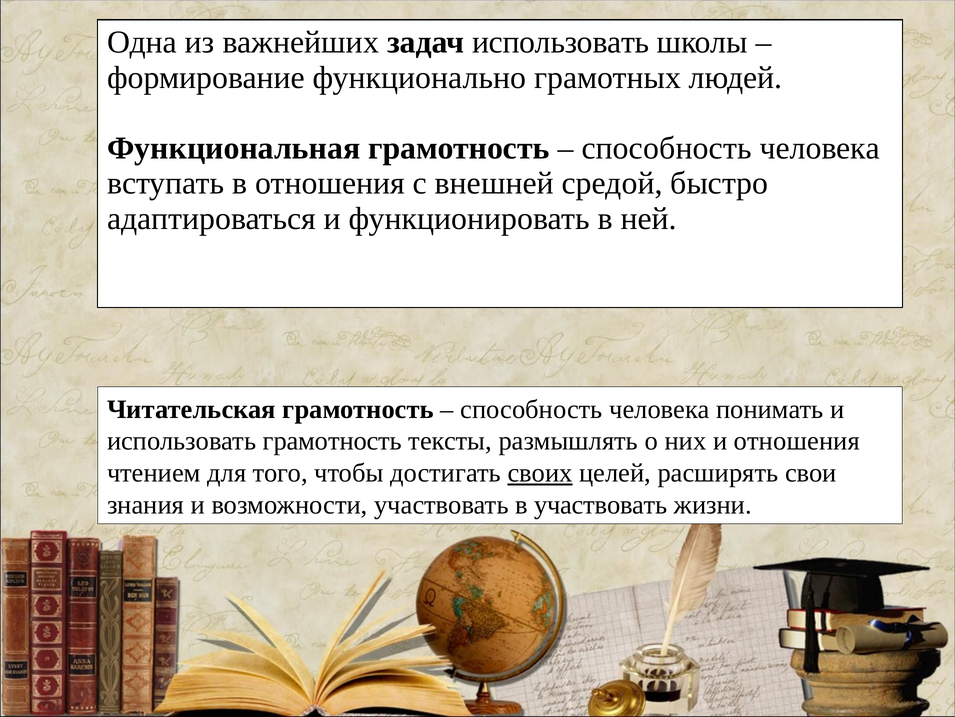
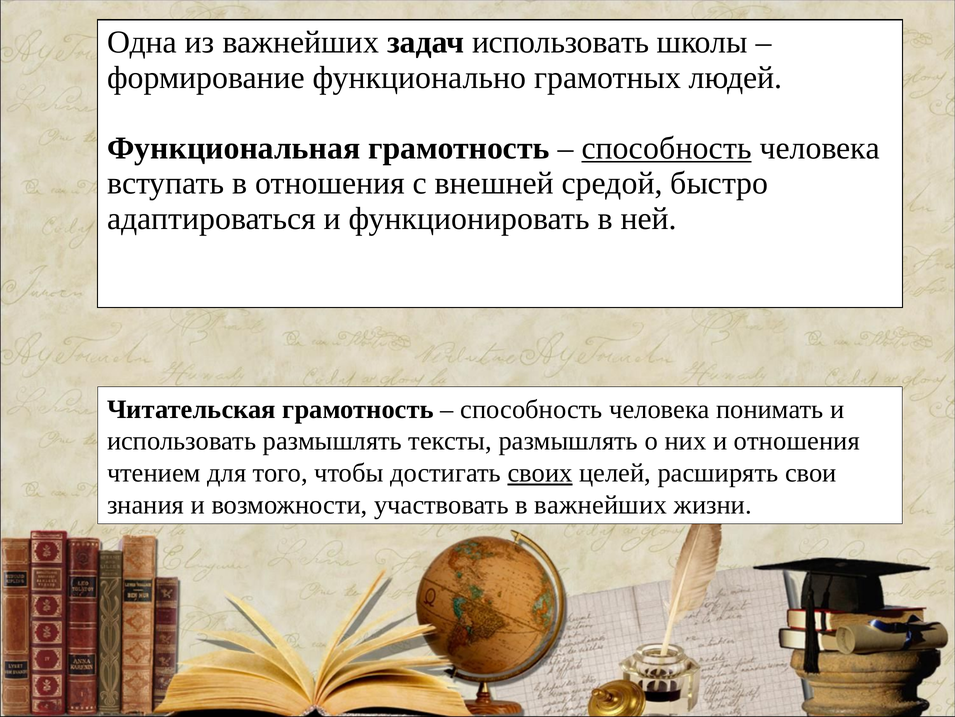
способность at (667, 148) underline: none -> present
использовать грамотность: грамотность -> размышлять
в участвовать: участвовать -> важнейших
